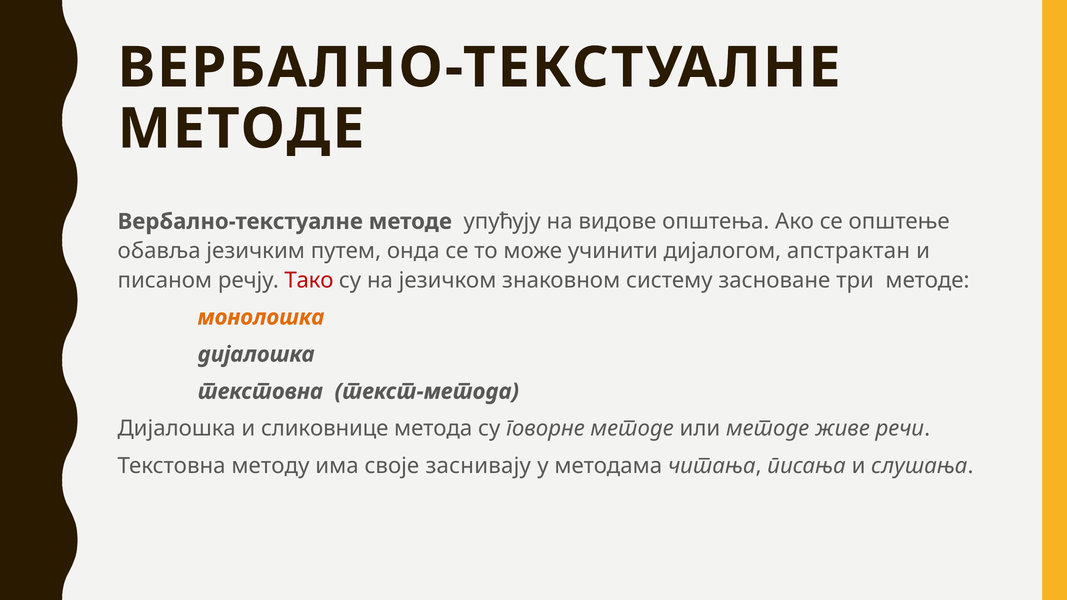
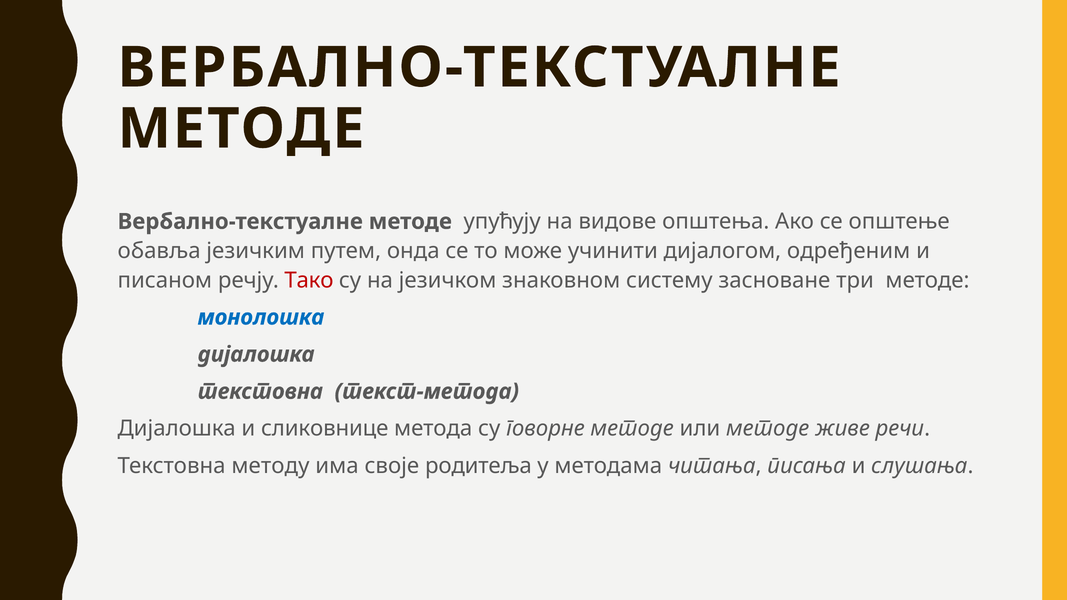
апстрактан: апстрактан -> одређеним
монолошка colour: orange -> blue
заснивају: заснивају -> родитеља
